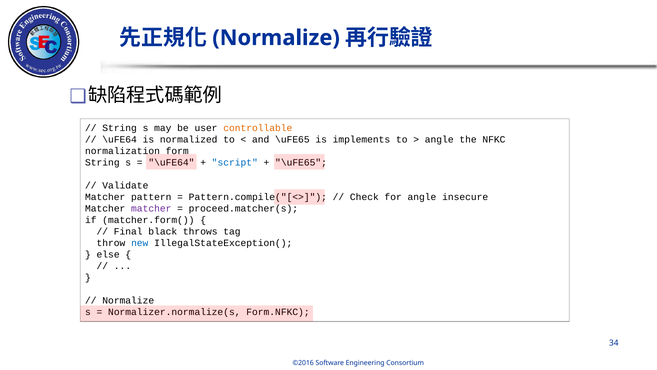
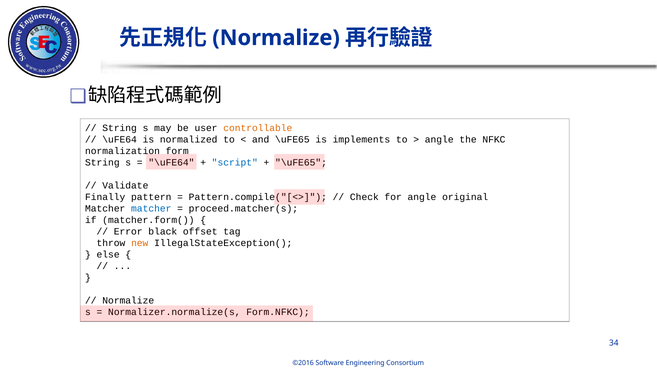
Matcher at (105, 197): Matcher -> Finally
insecure: insecure -> original
matcher at (151, 208) colour: purple -> blue
Final: Final -> Error
throws: throws -> offset
new colour: blue -> orange
